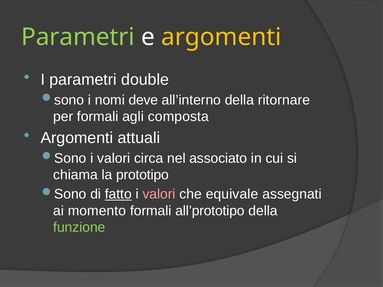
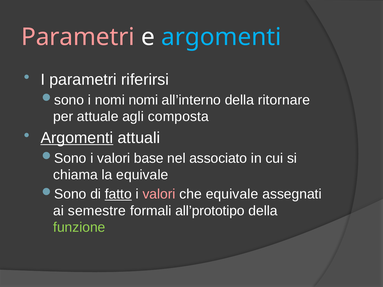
Parametri at (78, 37) colour: light green -> pink
argomenti at (221, 37) colour: yellow -> light blue
double: double -> riferirsi
nomi deve: deve -> nomi
per formali: formali -> attuale
Argomenti at (77, 138) underline: none -> present
circa: circa -> base
la prototipo: prototipo -> equivale
momento: momento -> semestre
